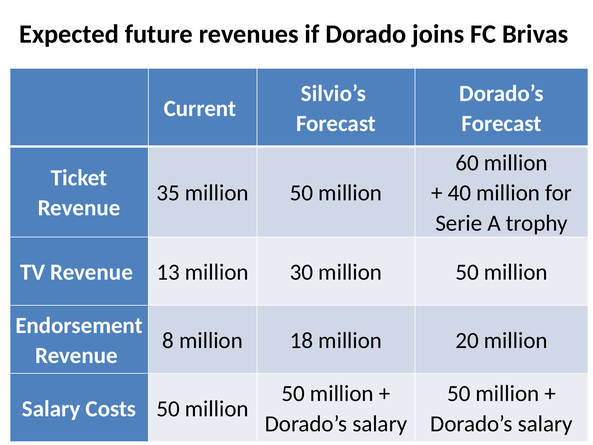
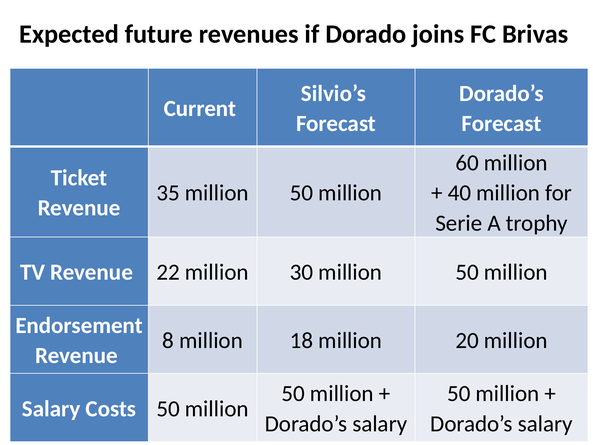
13: 13 -> 22
